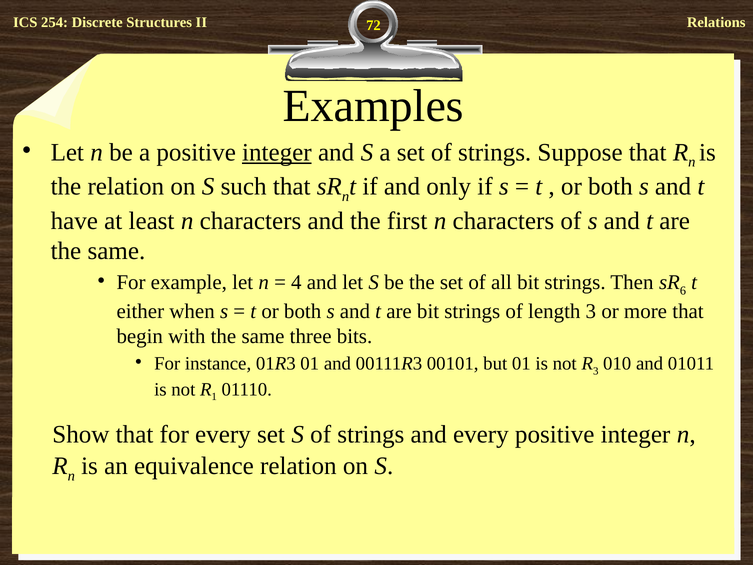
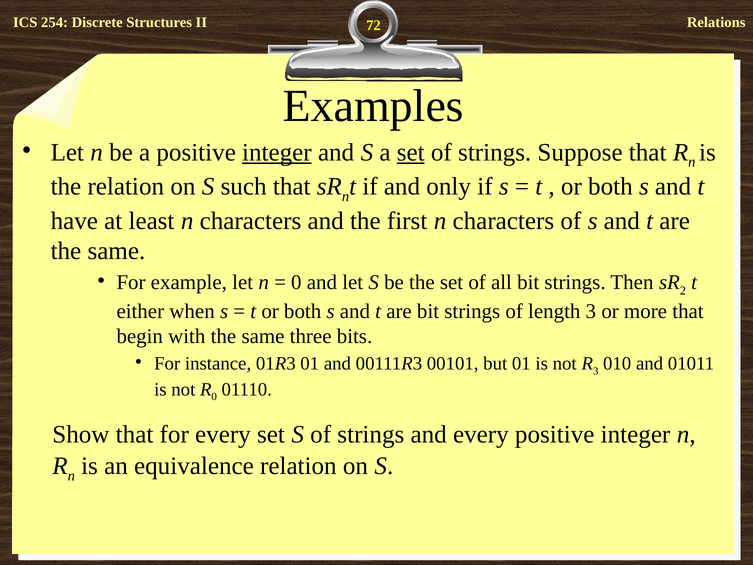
set at (411, 152) underline: none -> present
4 at (296, 282): 4 -> 0
6: 6 -> 2
1 at (214, 397): 1 -> 0
